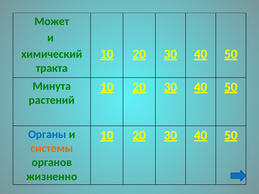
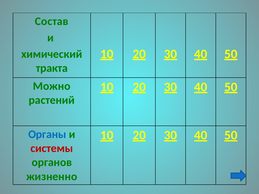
Может: Может -> Состав
Минута: Минута -> Можно
системы colour: orange -> red
